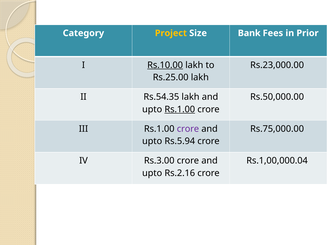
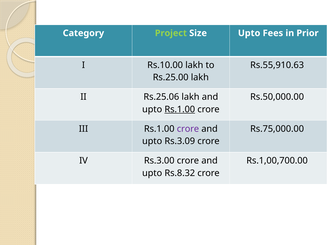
Project colour: yellow -> light green
Size Bank: Bank -> Upto
Rs.10.00 underline: present -> none
Rs.23,000.00: Rs.23,000.00 -> Rs.55,910.63
Rs.54.35: Rs.54.35 -> Rs.25.06
Rs.5.94: Rs.5.94 -> Rs.3.09
Rs.1,00,000.04: Rs.1,00,000.04 -> Rs.1,00,700.00
Rs.2.16: Rs.2.16 -> Rs.8.32
